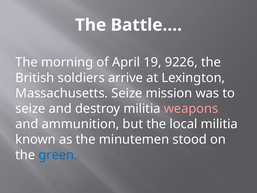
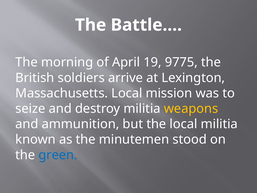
9226: 9226 -> 9775
Massachusetts Seize: Seize -> Local
weapons colour: pink -> yellow
